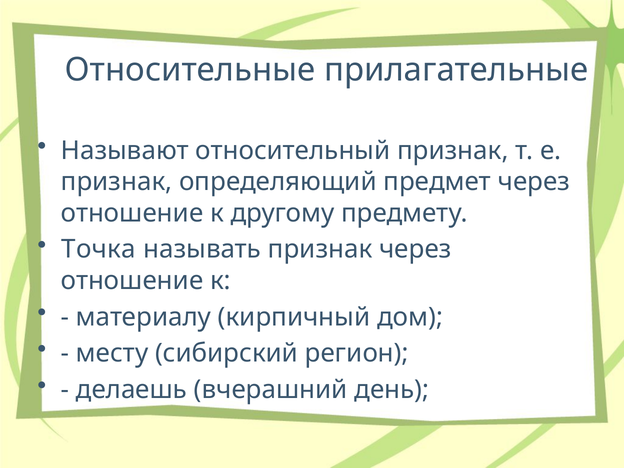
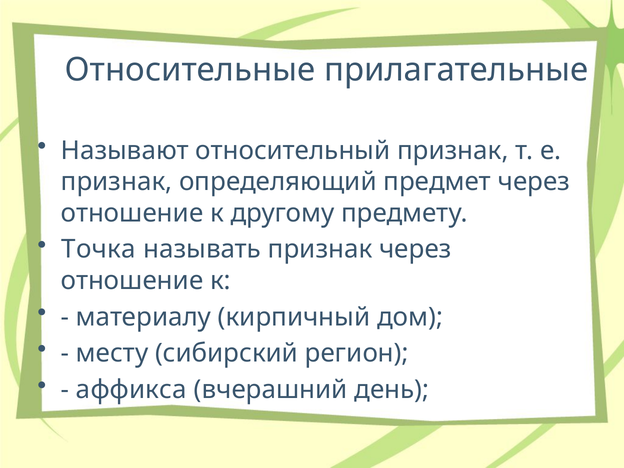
делаешь: делаешь -> аффикса
